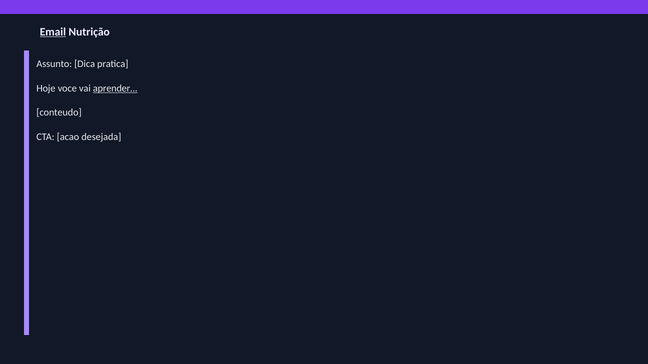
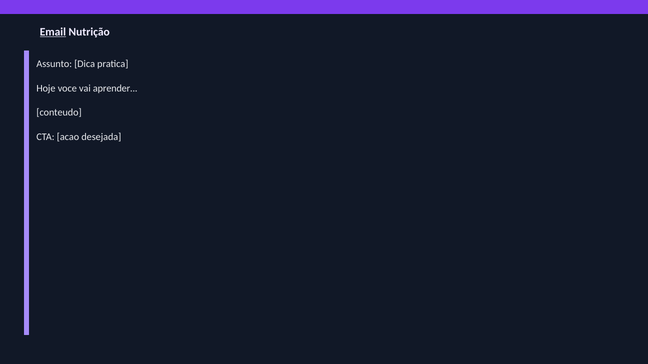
aprender underline: present -> none
